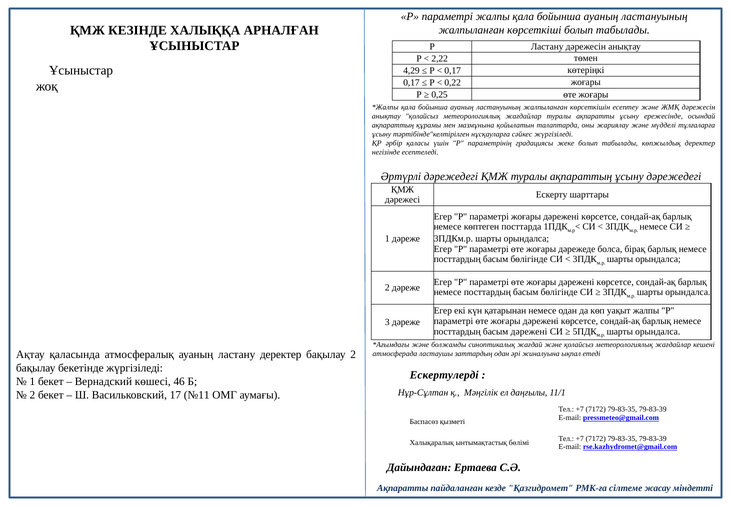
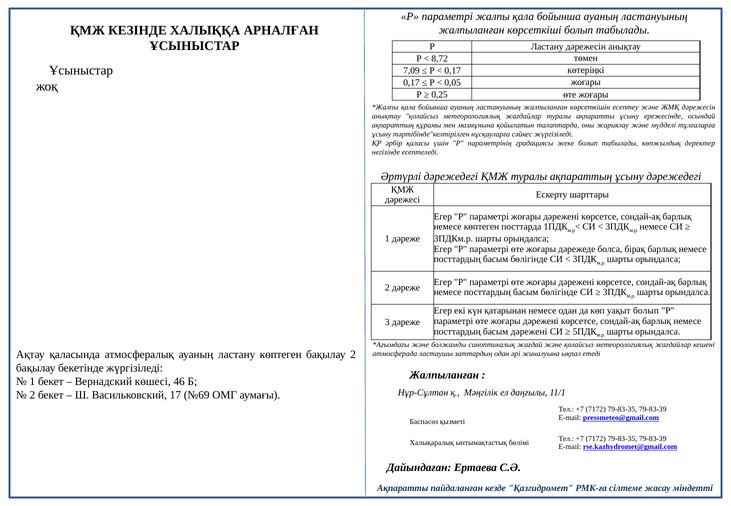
2,22: 2,22 -> 8,72
4,29: 4,29 -> 7,09
0,22: 0,22 -> 0,05
уақыт жалпы: жалпы -> болып
ластану деректер: деректер -> көптеген
Ескертулерді at (444, 375): Ескертулерді -> Жалпыланған
№11: №11 -> №69
